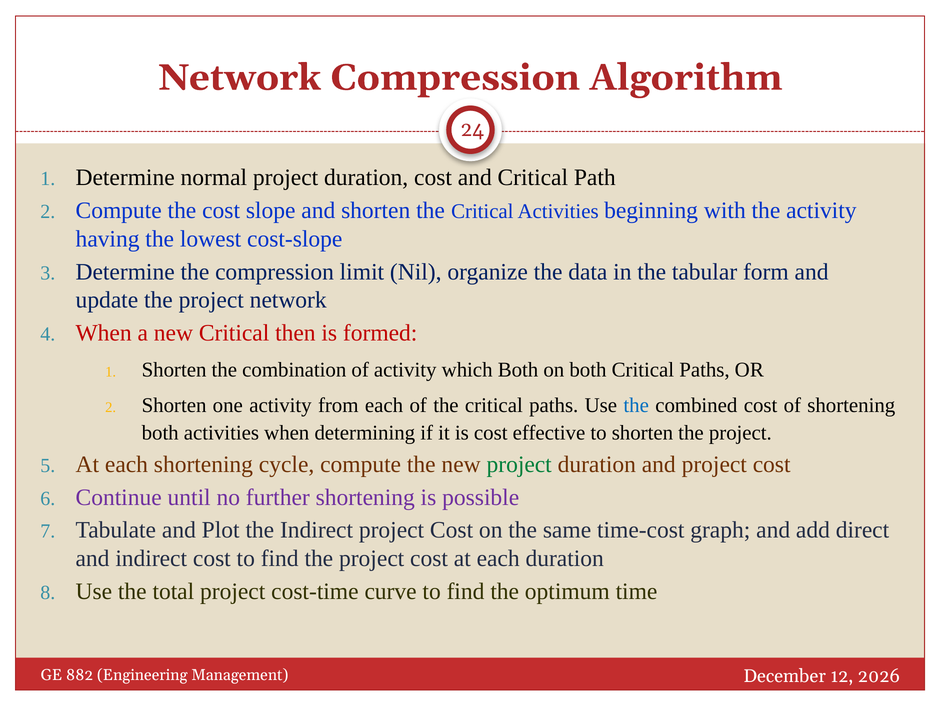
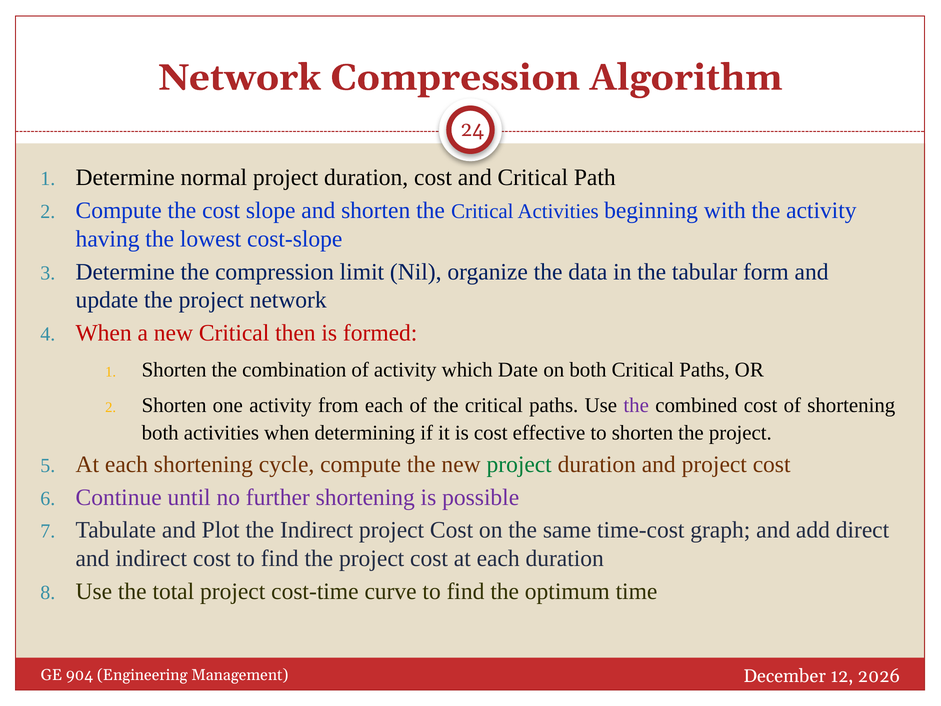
which Both: Both -> Date
the at (636, 405) colour: blue -> purple
882: 882 -> 904
